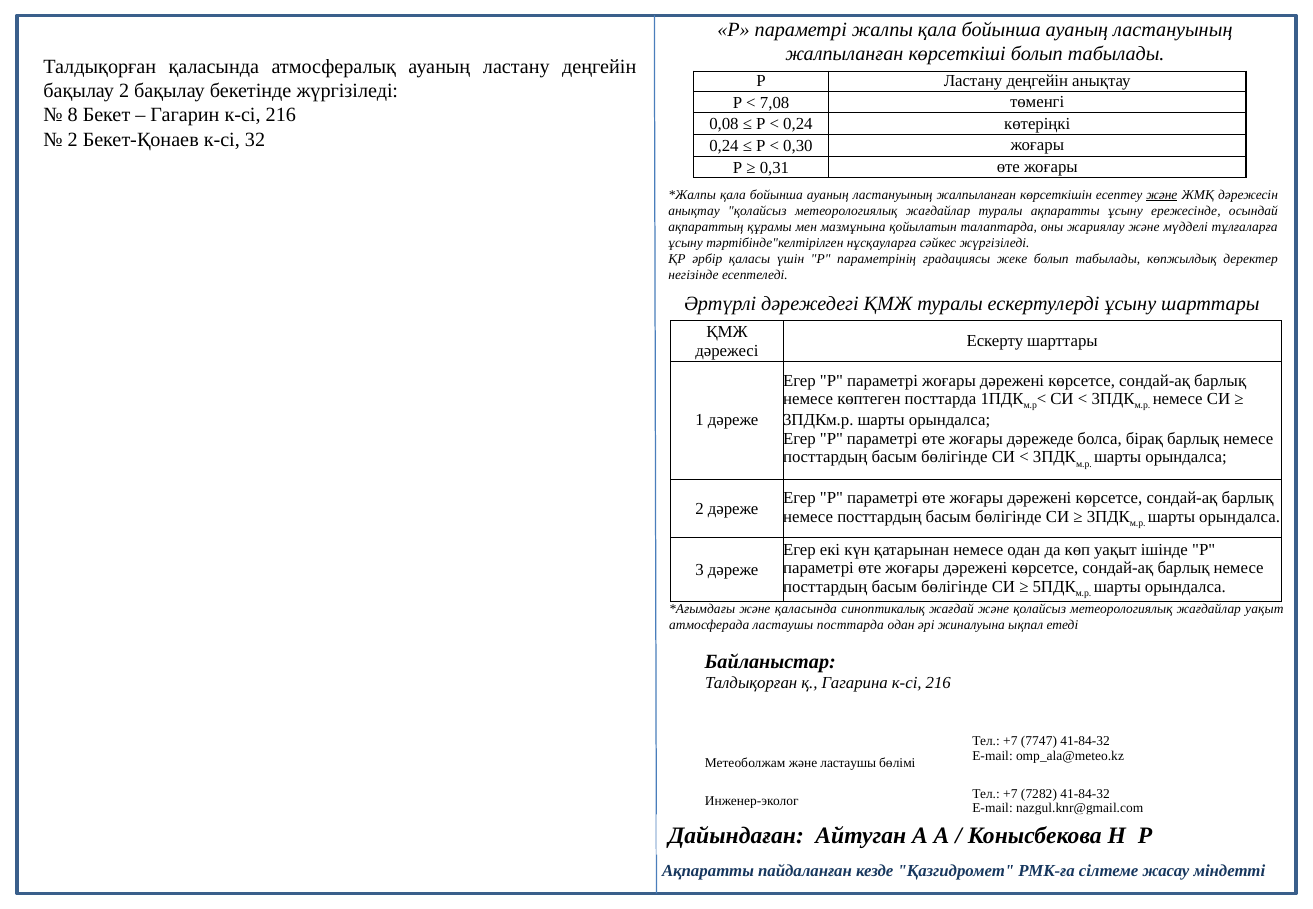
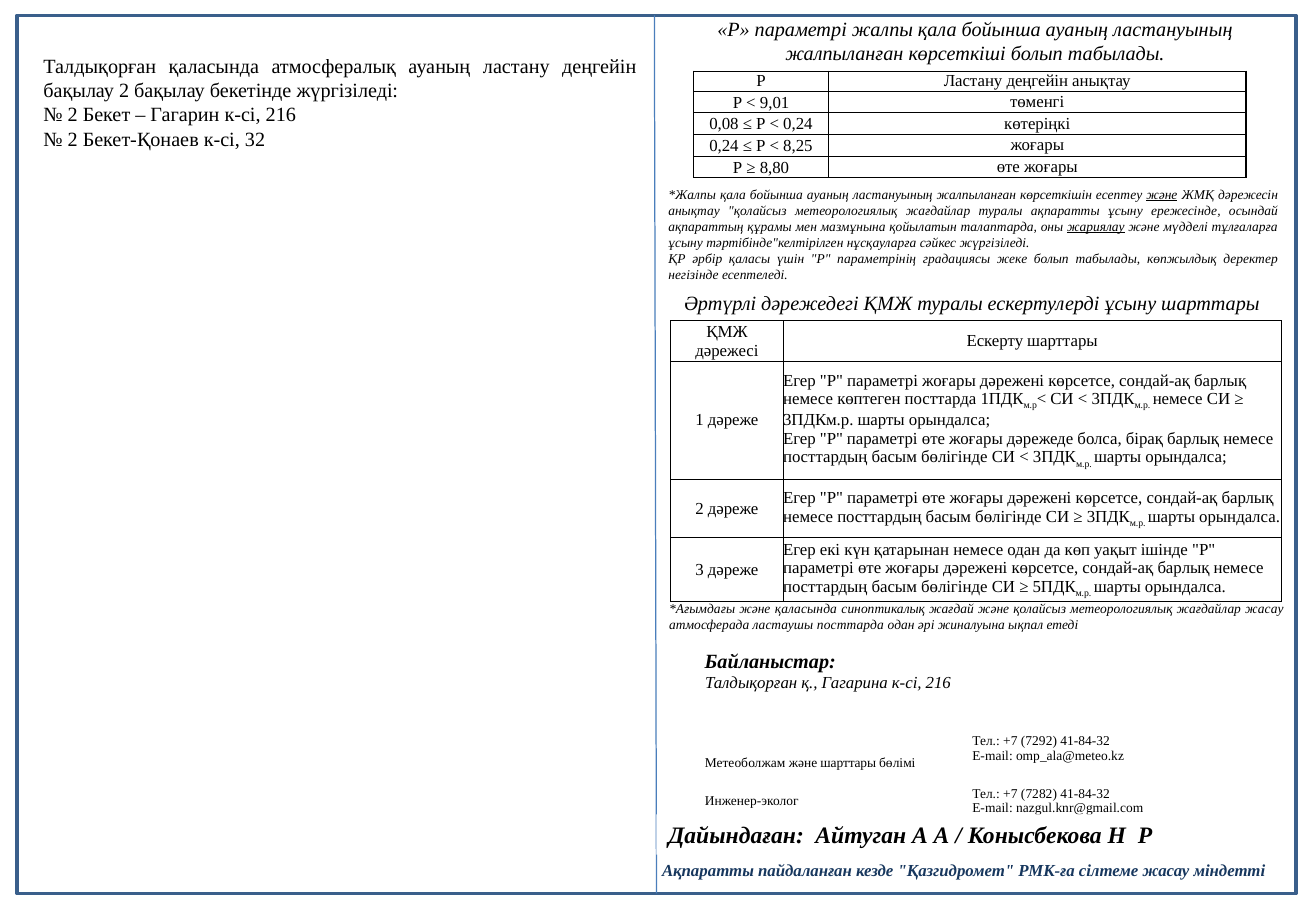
7,08: 7,08 -> 9,01
8 at (73, 115): 8 -> 2
0,30: 0,30 -> 8,25
0,31: 0,31 -> 8,80
жариялау underline: none -> present
жағдайлар уақыт: уақыт -> жасау
7747: 7747 -> 7292
және ластаушы: ластаушы -> шарттары
